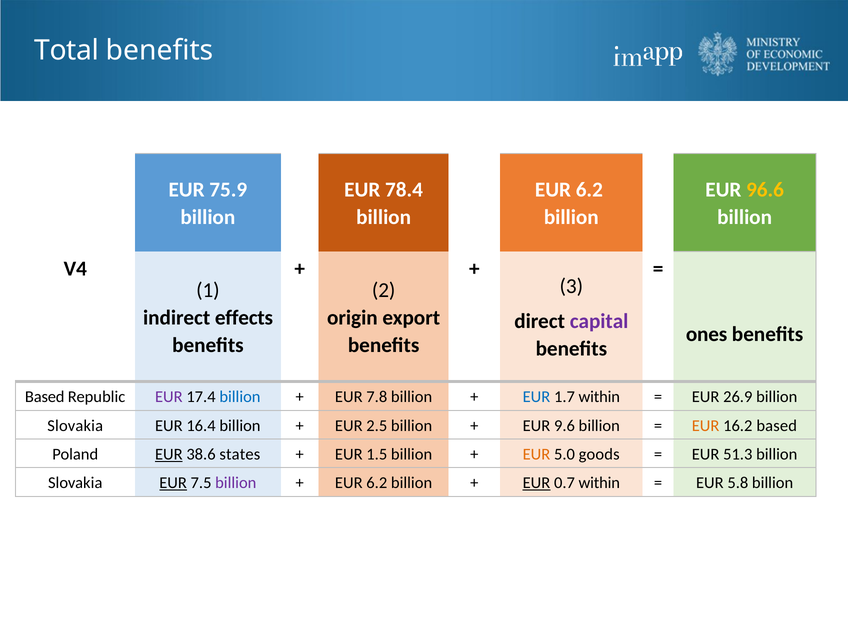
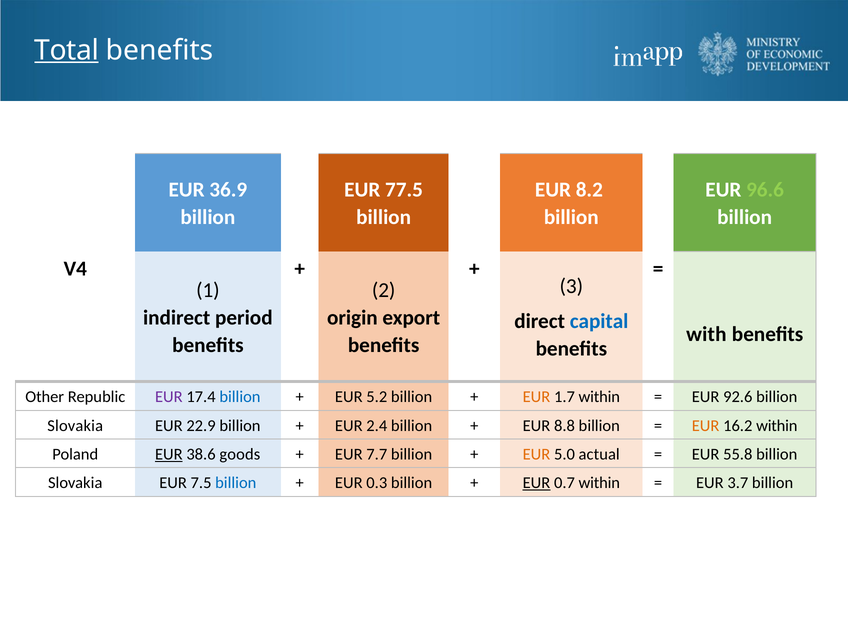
Total underline: none -> present
75.9: 75.9 -> 36.9
78.4: 78.4 -> 77.5
6.2 at (589, 190): 6.2 -> 8.2
96.6 colour: yellow -> light green
effects: effects -> period
capital colour: purple -> blue
ones: ones -> with
Based at (45, 397): Based -> Other
7.8: 7.8 -> 5.2
EUR at (536, 397) colour: blue -> orange
26.9: 26.9 -> 92.6
16.4: 16.4 -> 22.9
2.5: 2.5 -> 2.4
9.6: 9.6 -> 8.8
16.2 based: based -> within
states: states -> goods
1.5: 1.5 -> 7.7
goods: goods -> actual
51.3: 51.3 -> 55.8
EUR at (173, 483) underline: present -> none
billion at (236, 483) colour: purple -> blue
6.2 at (377, 483): 6.2 -> 0.3
5.8: 5.8 -> 3.7
